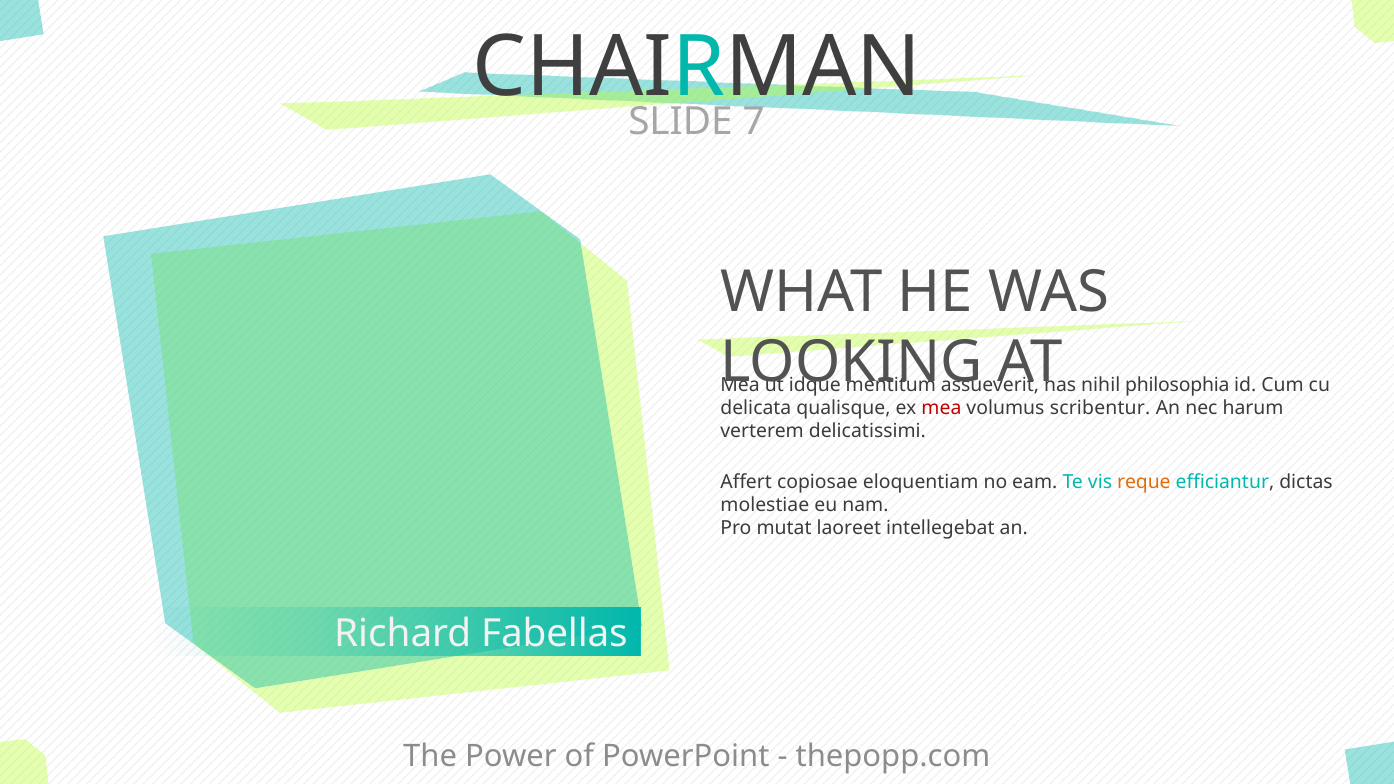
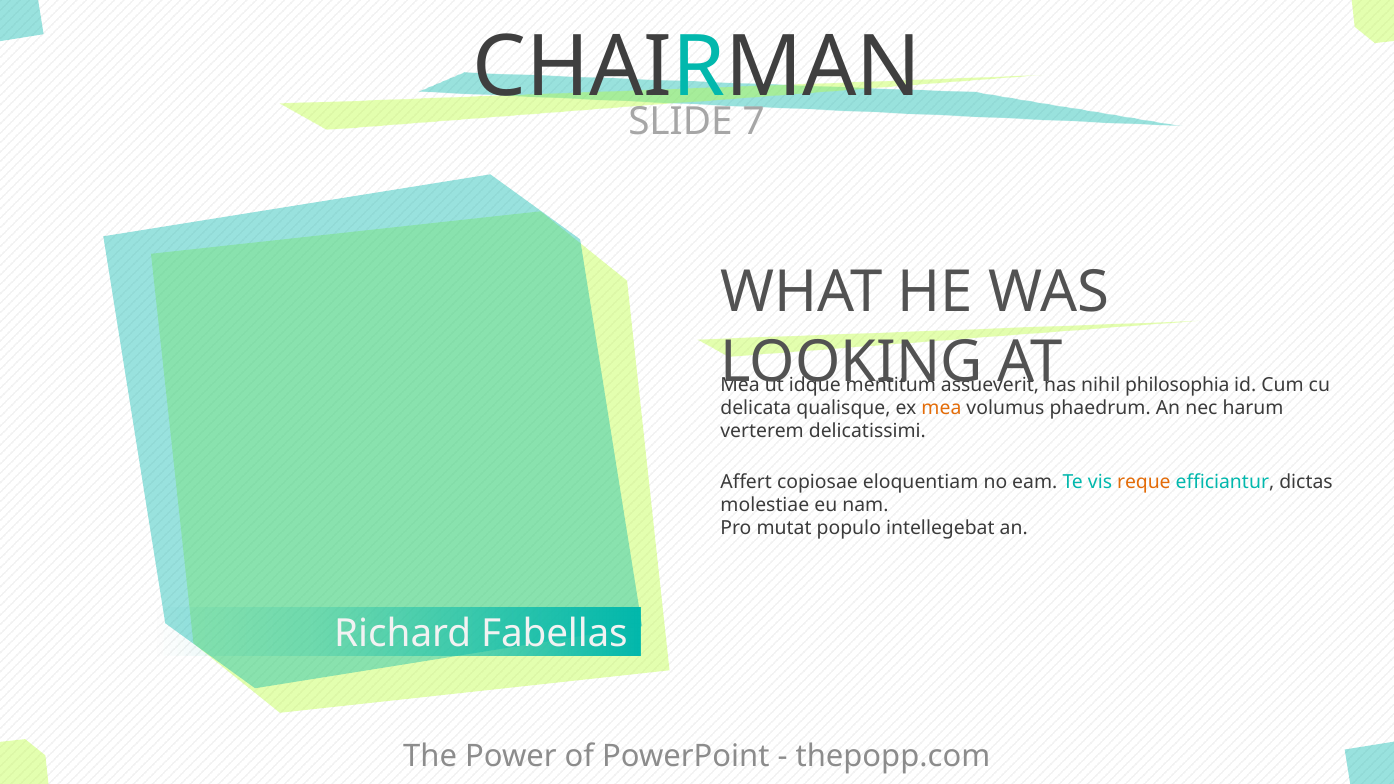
mea at (941, 408) colour: red -> orange
scribentur: scribentur -> phaedrum
laoreet: laoreet -> populo
